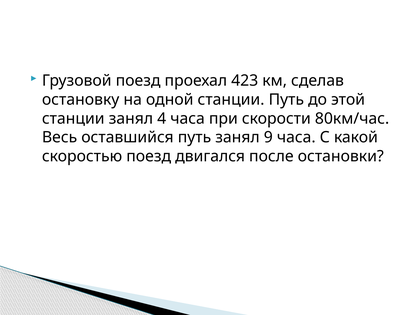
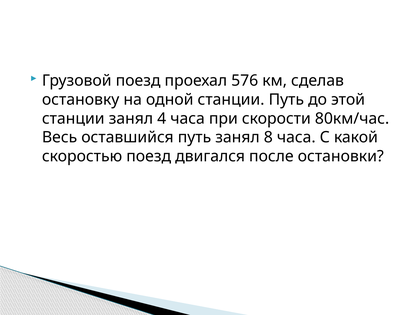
423: 423 -> 576
9: 9 -> 8
